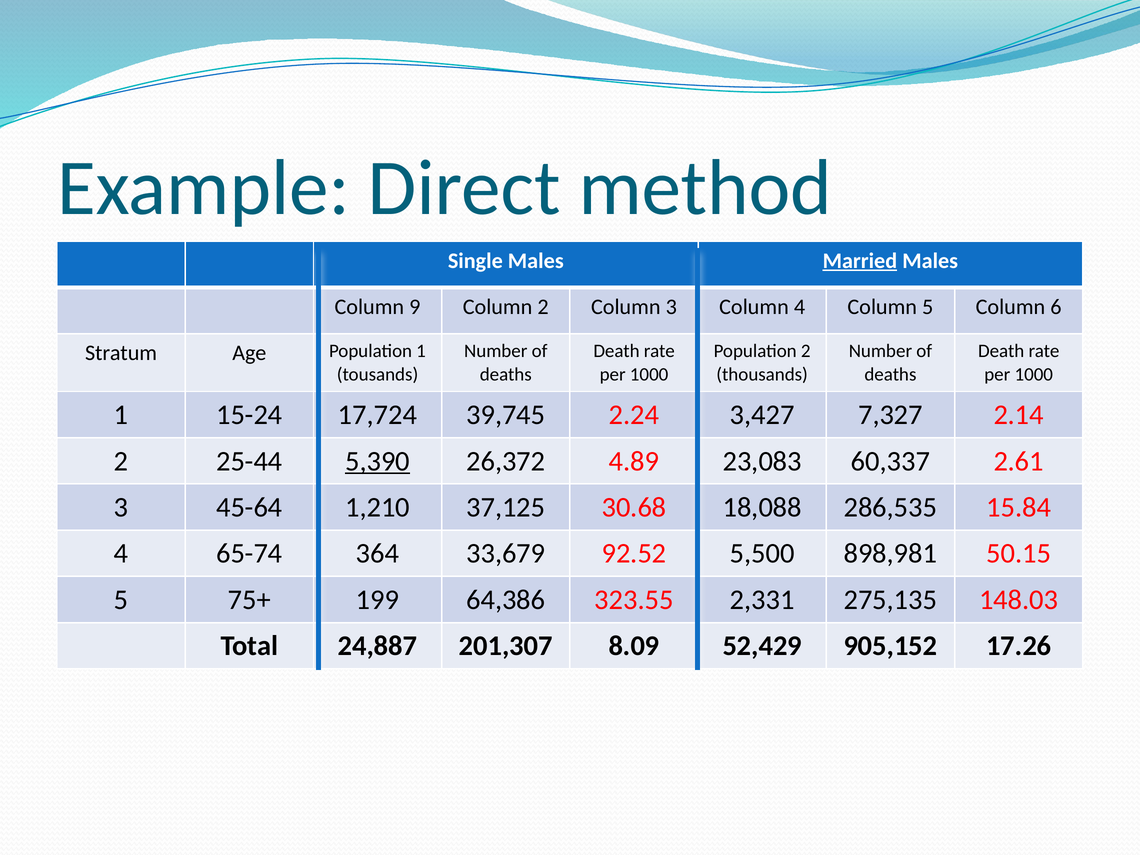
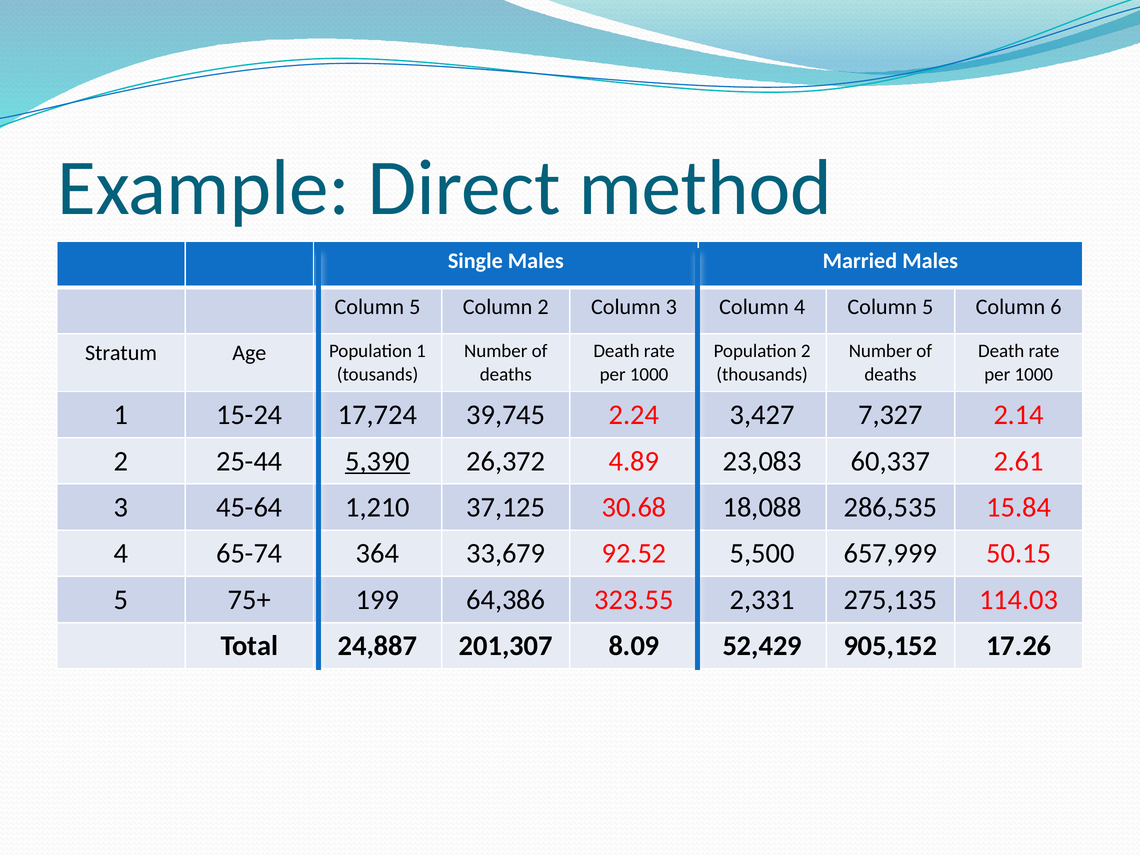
Married underline: present -> none
9 at (415, 307): 9 -> 5
898,981: 898,981 -> 657,999
148.03: 148.03 -> 114.03
